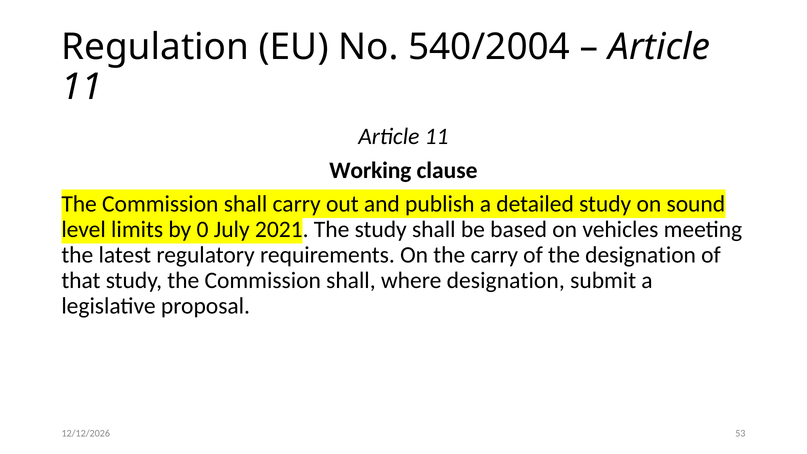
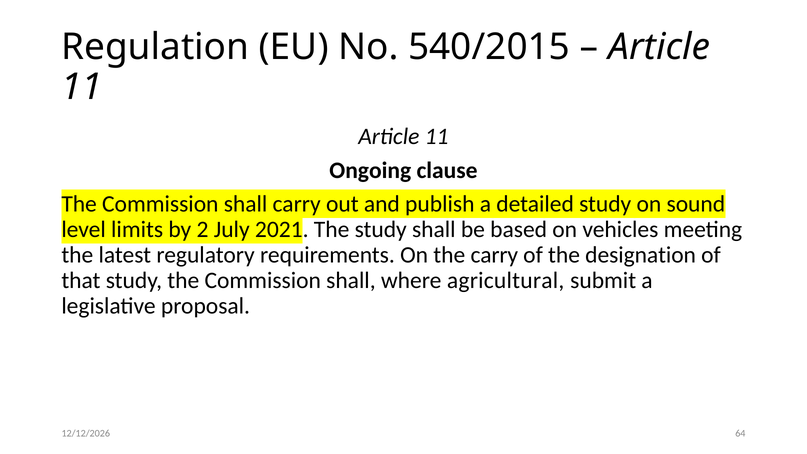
540/2004: 540/2004 -> 540/2015
Working: Working -> Ongoing
0: 0 -> 2
where designation: designation -> agricultural
53: 53 -> 64
